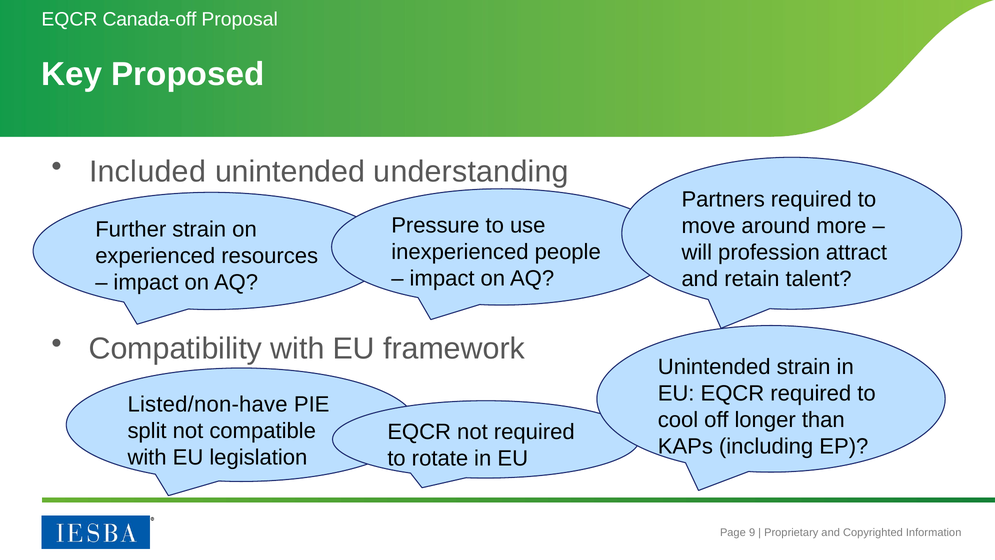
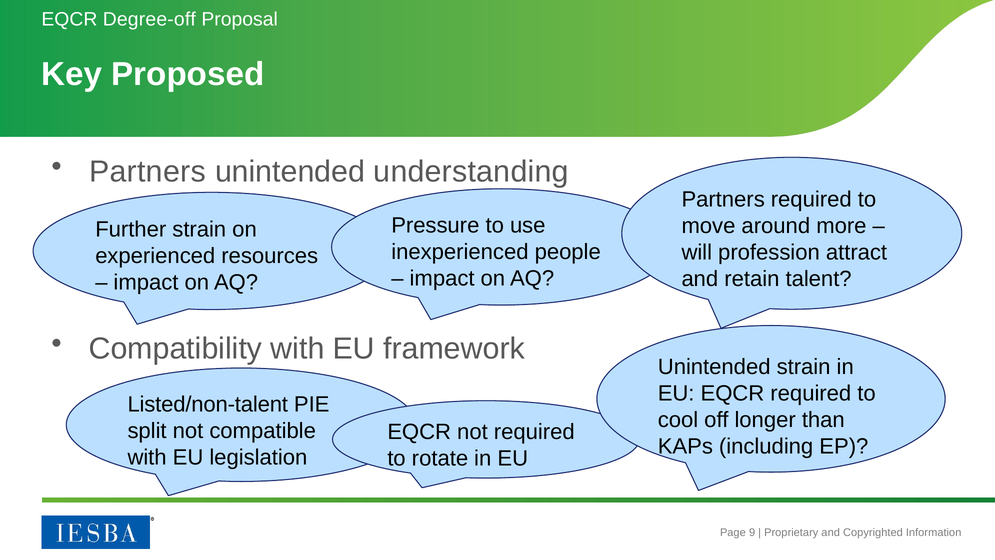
Canada-off: Canada-off -> Degree-off
Included at (148, 172): Included -> Partners
Listed/non-have: Listed/non-have -> Listed/non-talent
